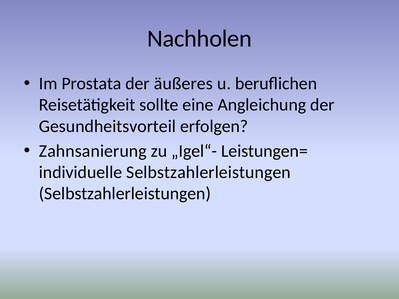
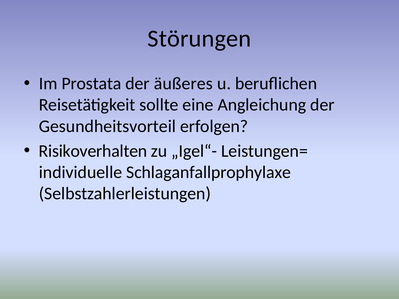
Nachholen: Nachholen -> Störungen
Zahnsanierung: Zahnsanierung -> Risikoverhalten
individuelle Selbstzahlerleistungen: Selbstzahlerleistungen -> Schlaganfallprophylaxe
